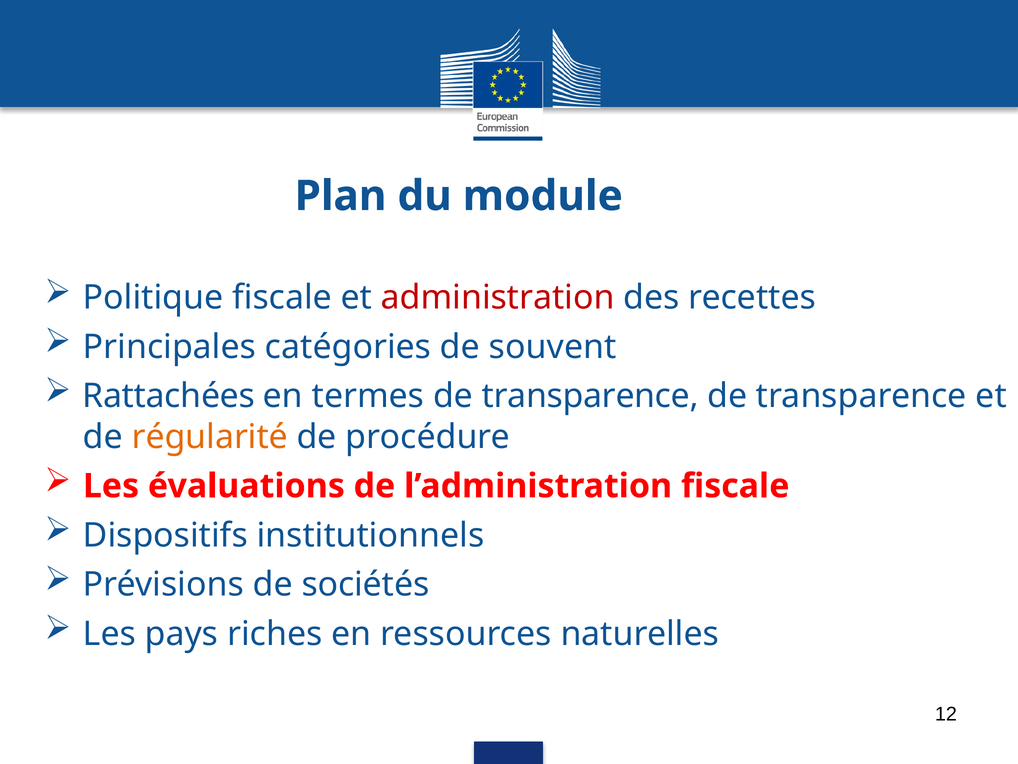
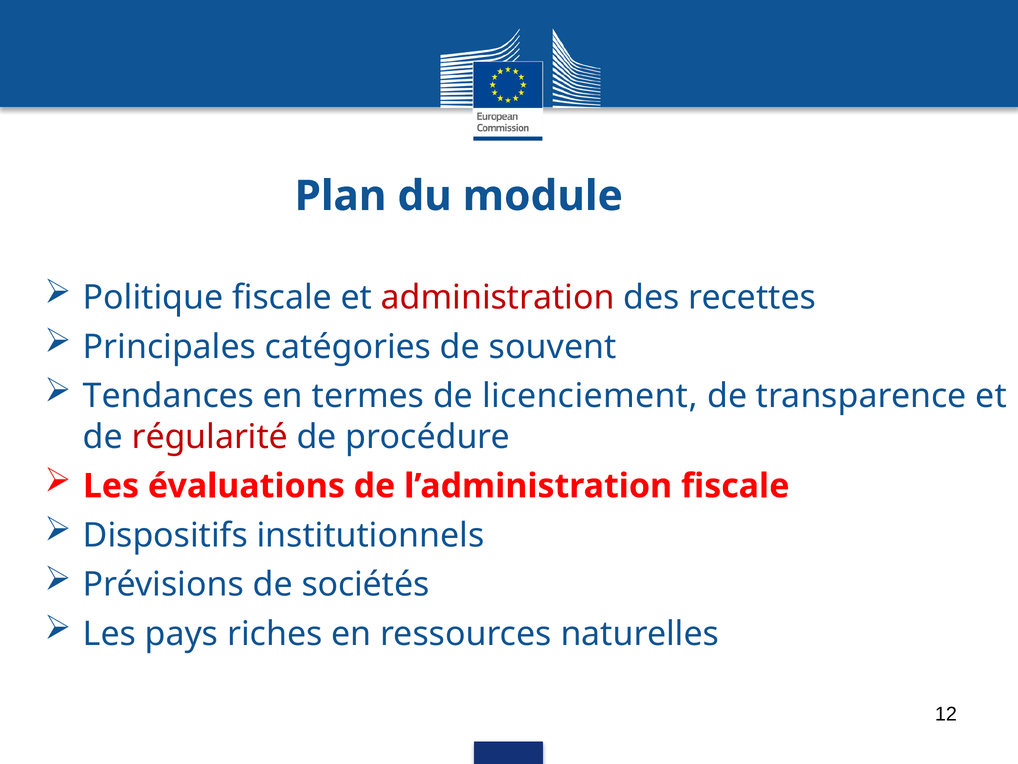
Rattachées: Rattachées -> Tendances
termes de transparence: transparence -> licenciement
régularité colour: orange -> red
